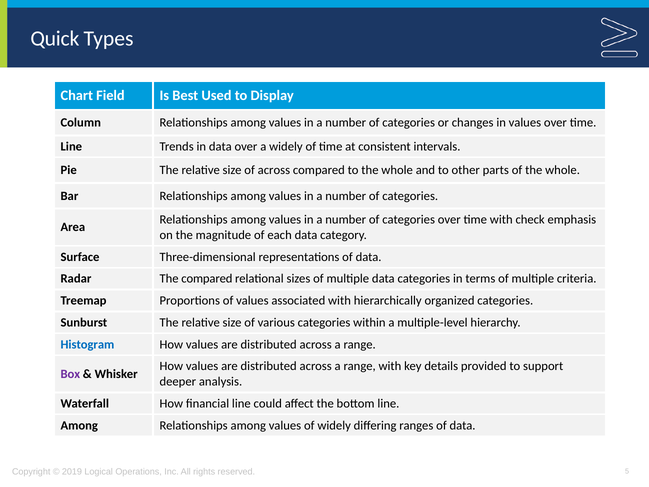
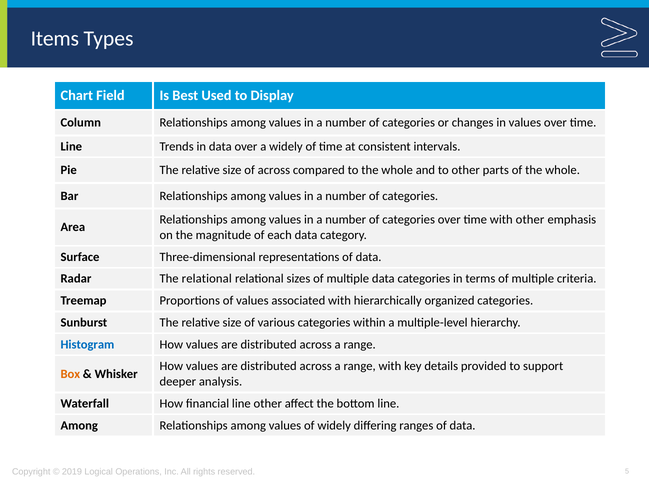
Quick: Quick -> Items
with check: check -> other
The compared: compared -> relational
Box colour: purple -> orange
line could: could -> other
